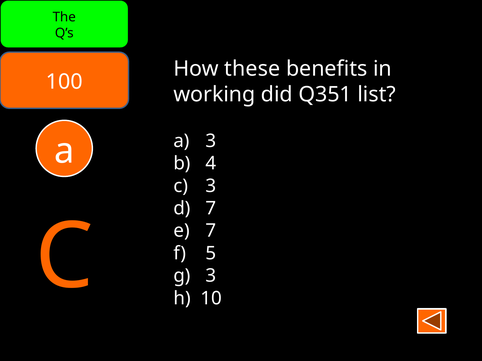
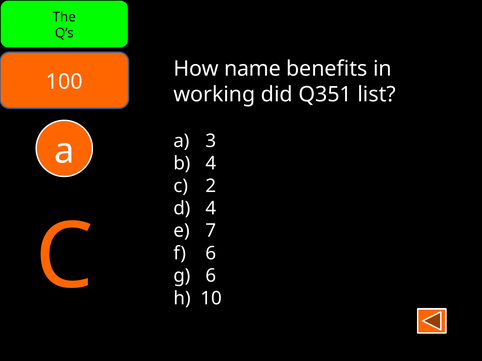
these: these -> name
c 3: 3 -> 2
7 at (211, 209): 7 -> 4
5 at (211, 254): 5 -> 6
3 at (211, 276): 3 -> 6
